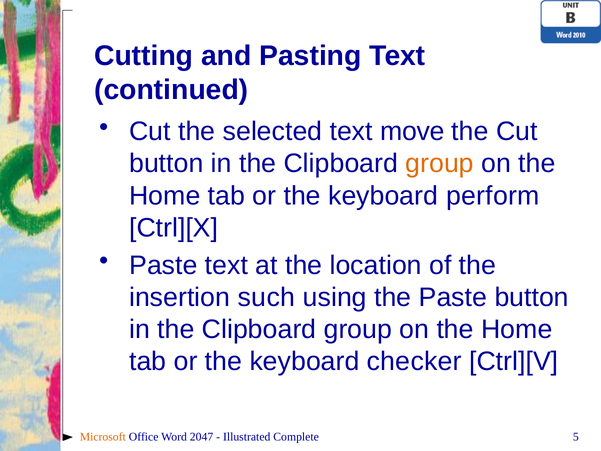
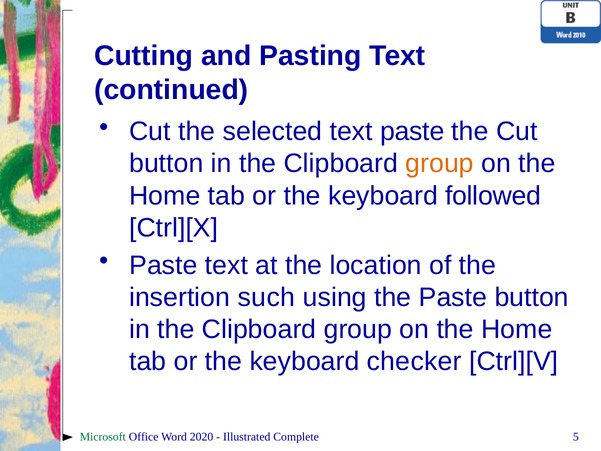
text move: move -> paste
perform: perform -> followed
Microsoft colour: orange -> green
2047: 2047 -> 2020
